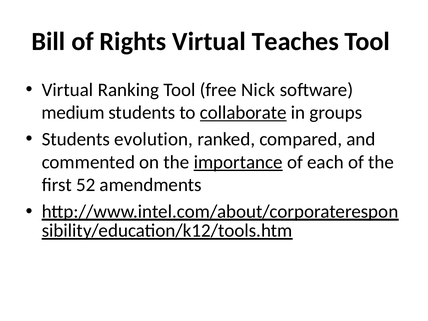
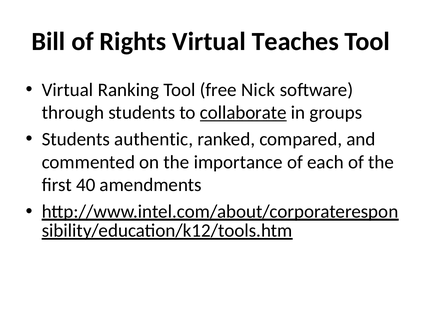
medium: medium -> through
evolution: evolution -> authentic
importance underline: present -> none
52: 52 -> 40
